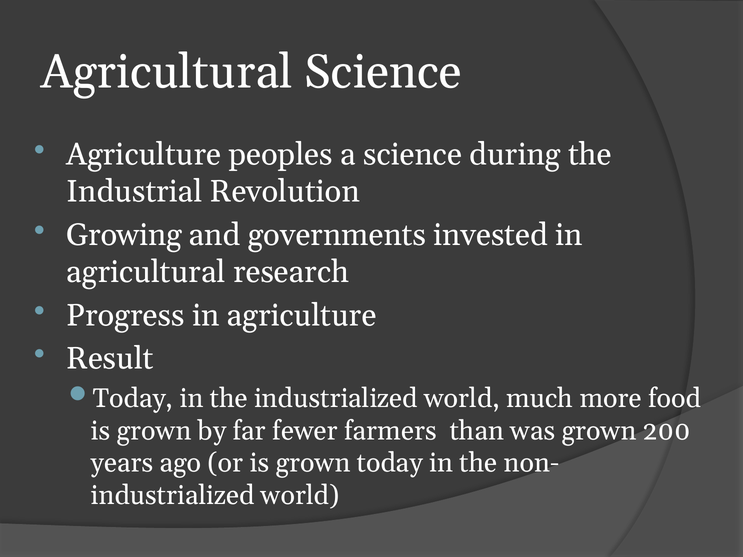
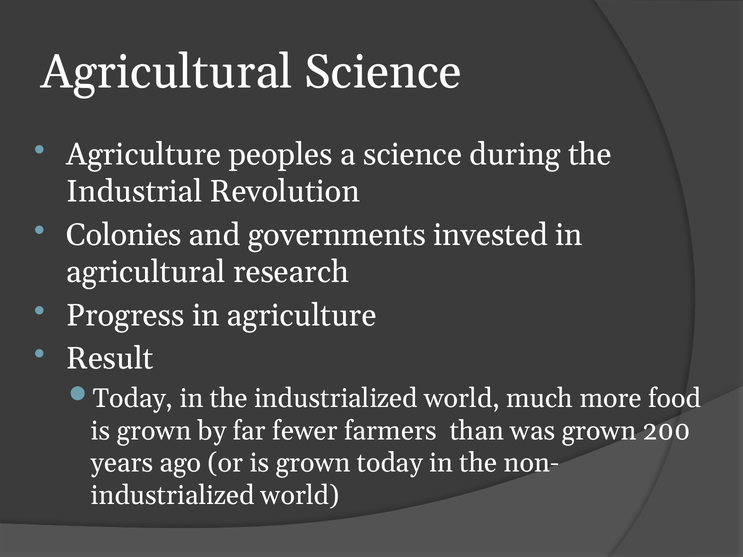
Growing: Growing -> Colonies
